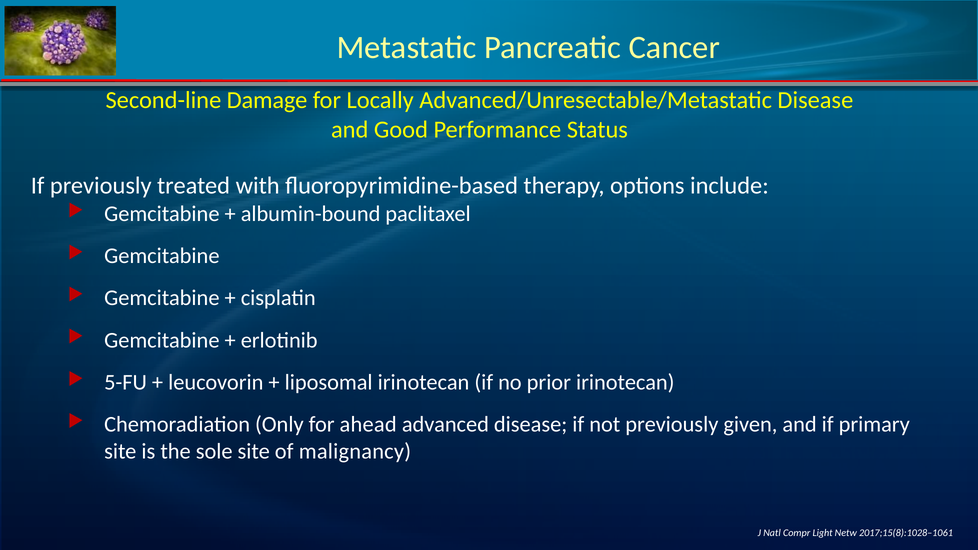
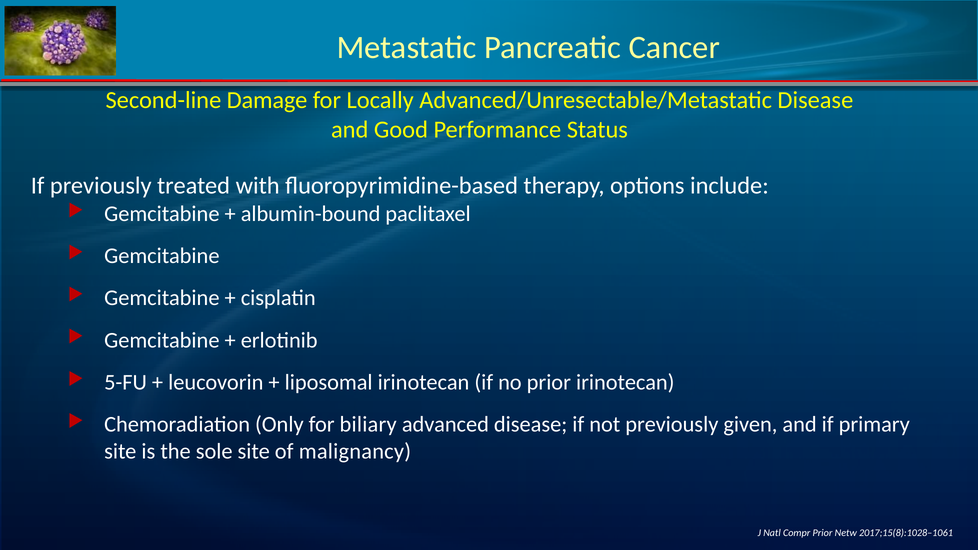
ahead: ahead -> biliary
Compr Light: Light -> Prior
